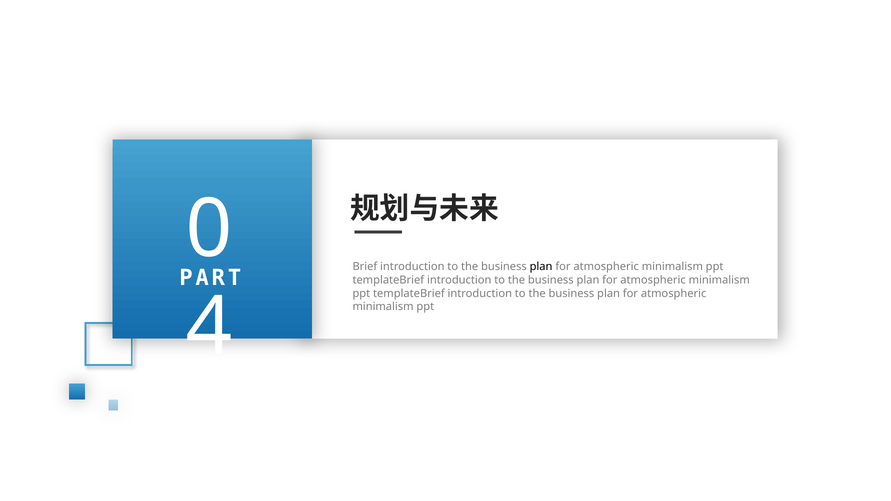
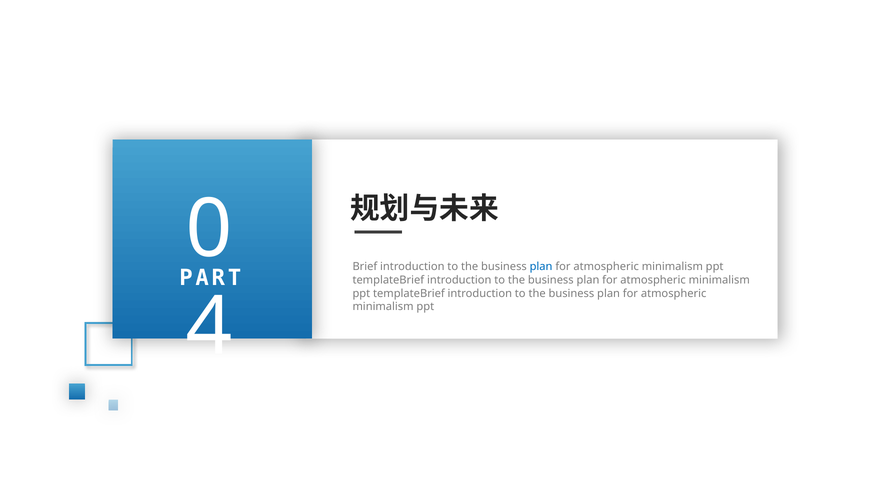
plan at (541, 267) colour: black -> blue
